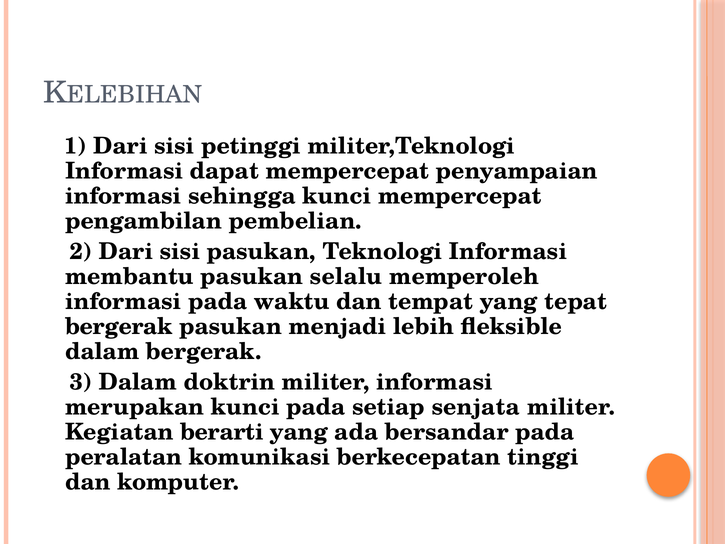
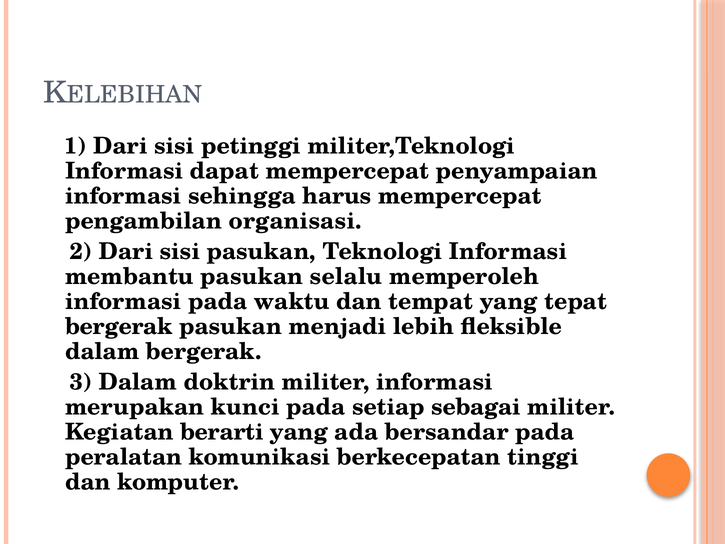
sehingga kunci: kunci -> harus
pembelian: pembelian -> organisasi
senjata: senjata -> sebagai
